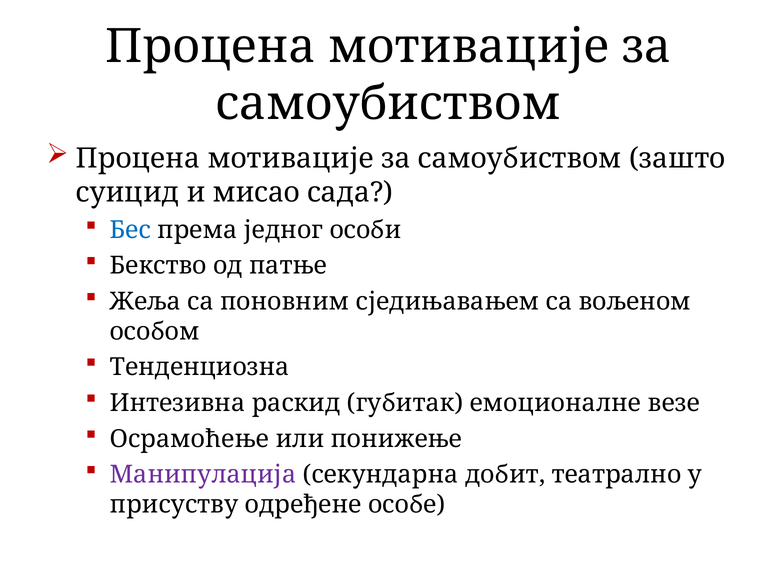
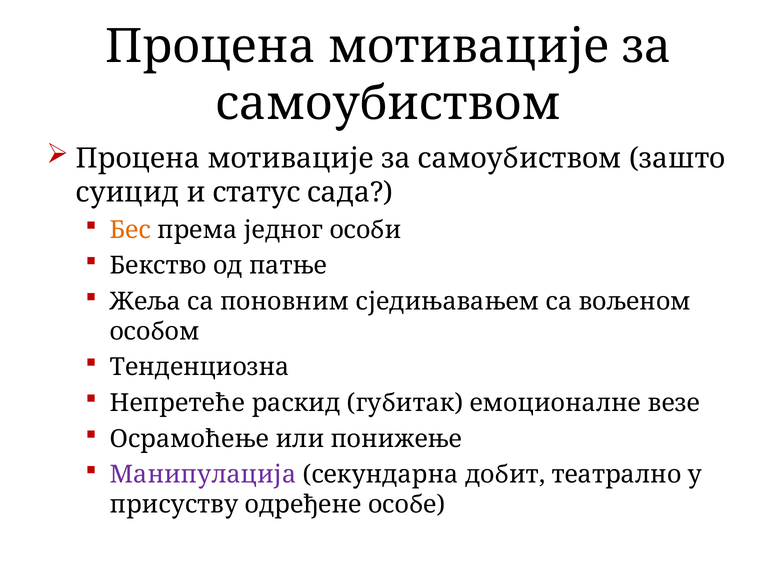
мисао: мисао -> статус
Бес colour: blue -> orange
Интезивна: Интезивна -> Непретеће
